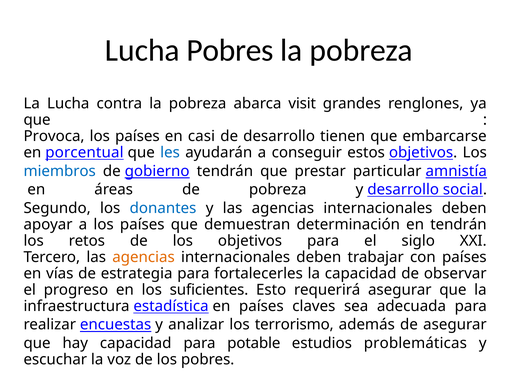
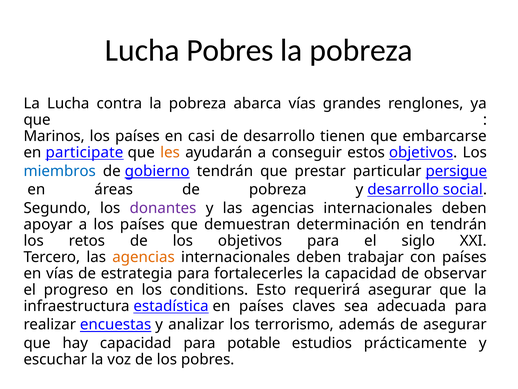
abarca visit: visit -> vías
Provoca: Provoca -> Marinos
porcentual: porcentual -> participate
les colour: blue -> orange
amnistía: amnistía -> persigue
donantes colour: blue -> purple
suficientes: suficientes -> conditions
problemáticas: problemáticas -> prácticamente
